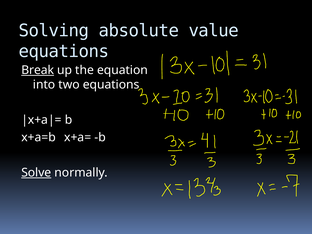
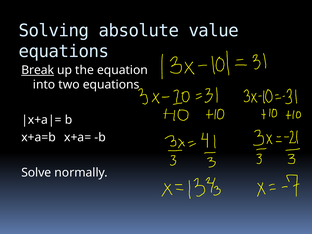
Solve underline: present -> none
